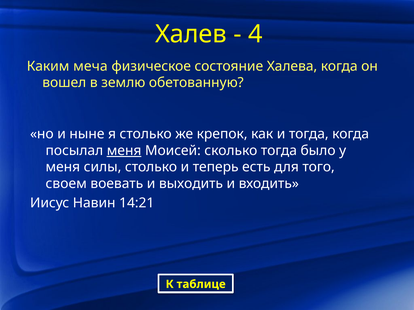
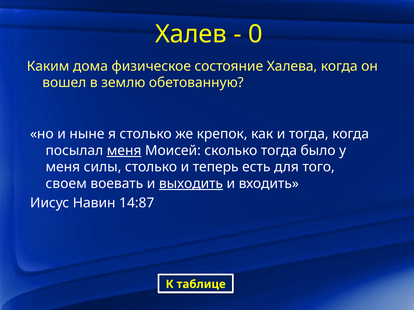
4: 4 -> 0
меча: меча -> дома
выходить underline: none -> present
14:21: 14:21 -> 14:87
